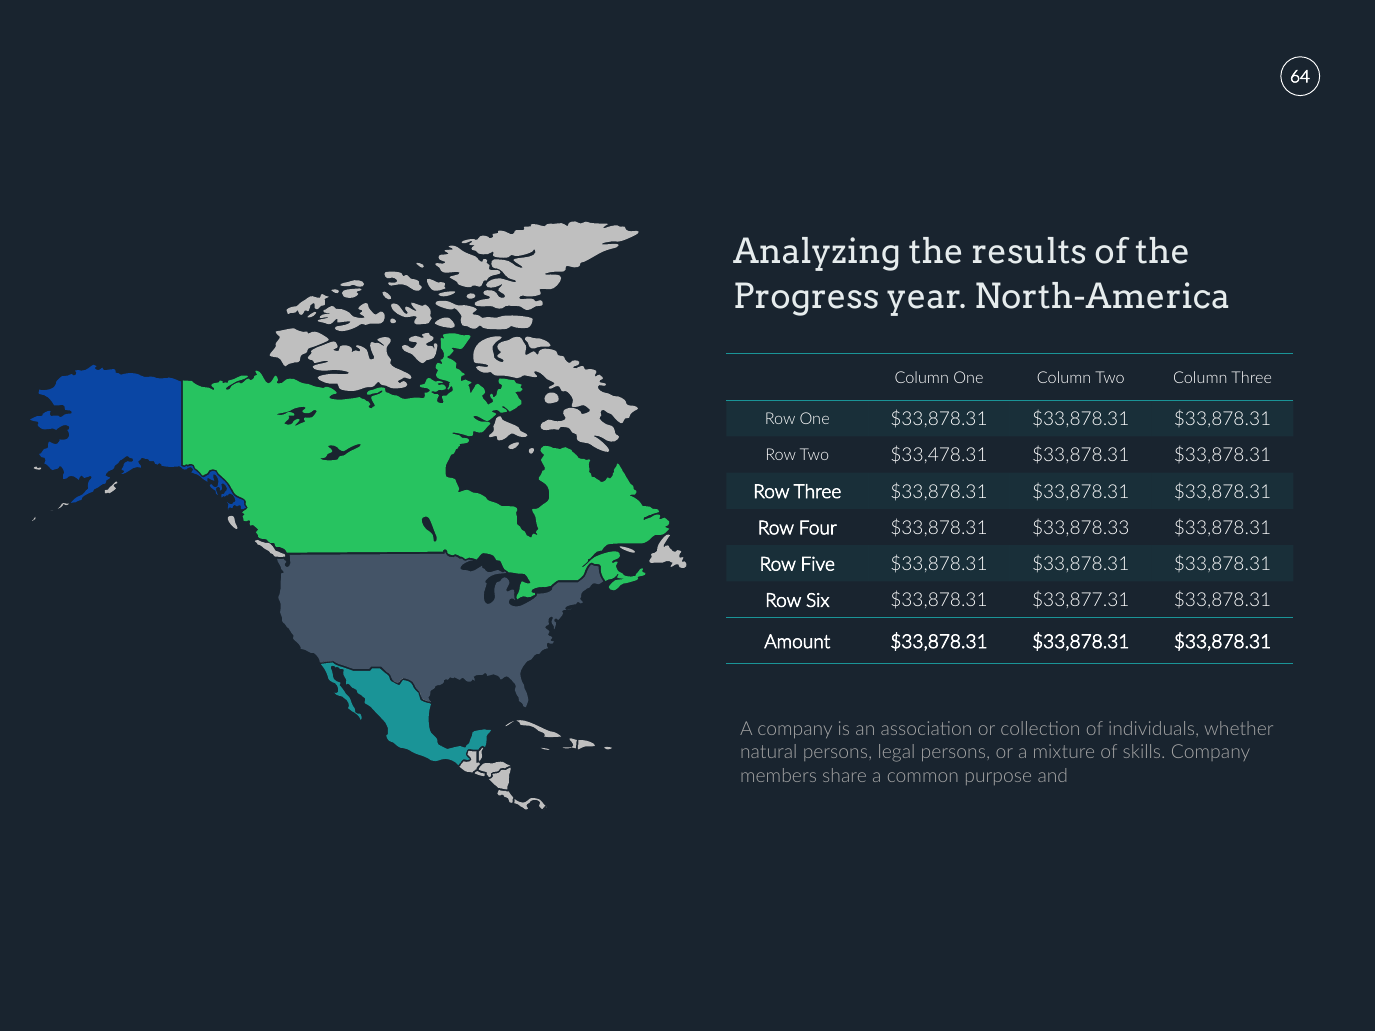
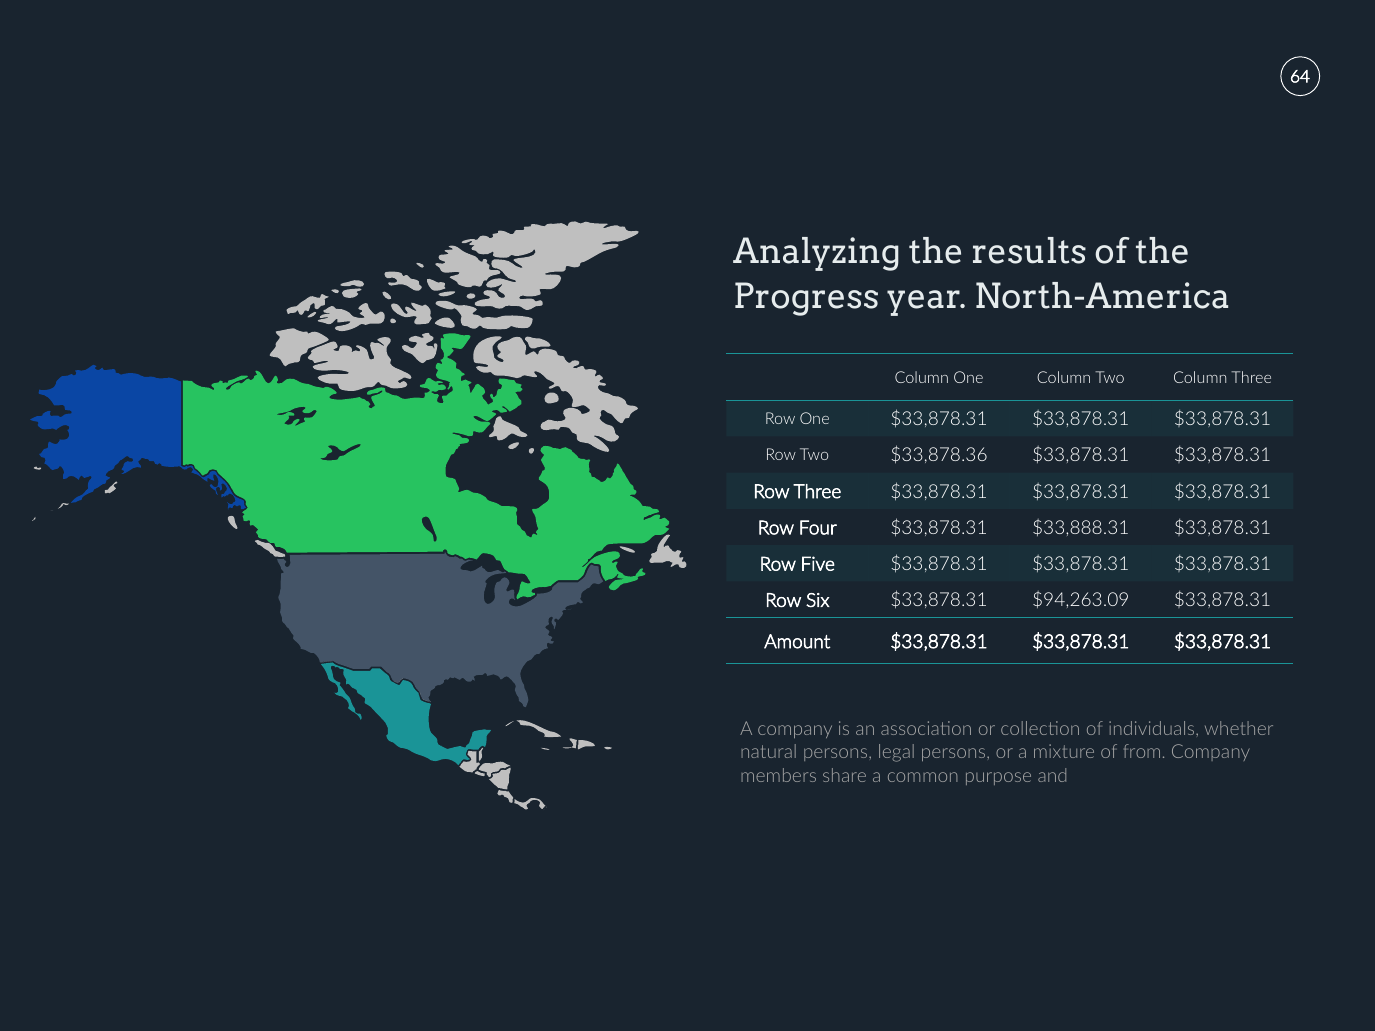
$33,478.31: $33,478.31 -> $33,878.36
$33,878.33: $33,878.33 -> $33,888.31
$33,877.31: $33,877.31 -> $94,263.09
skills: skills -> from
